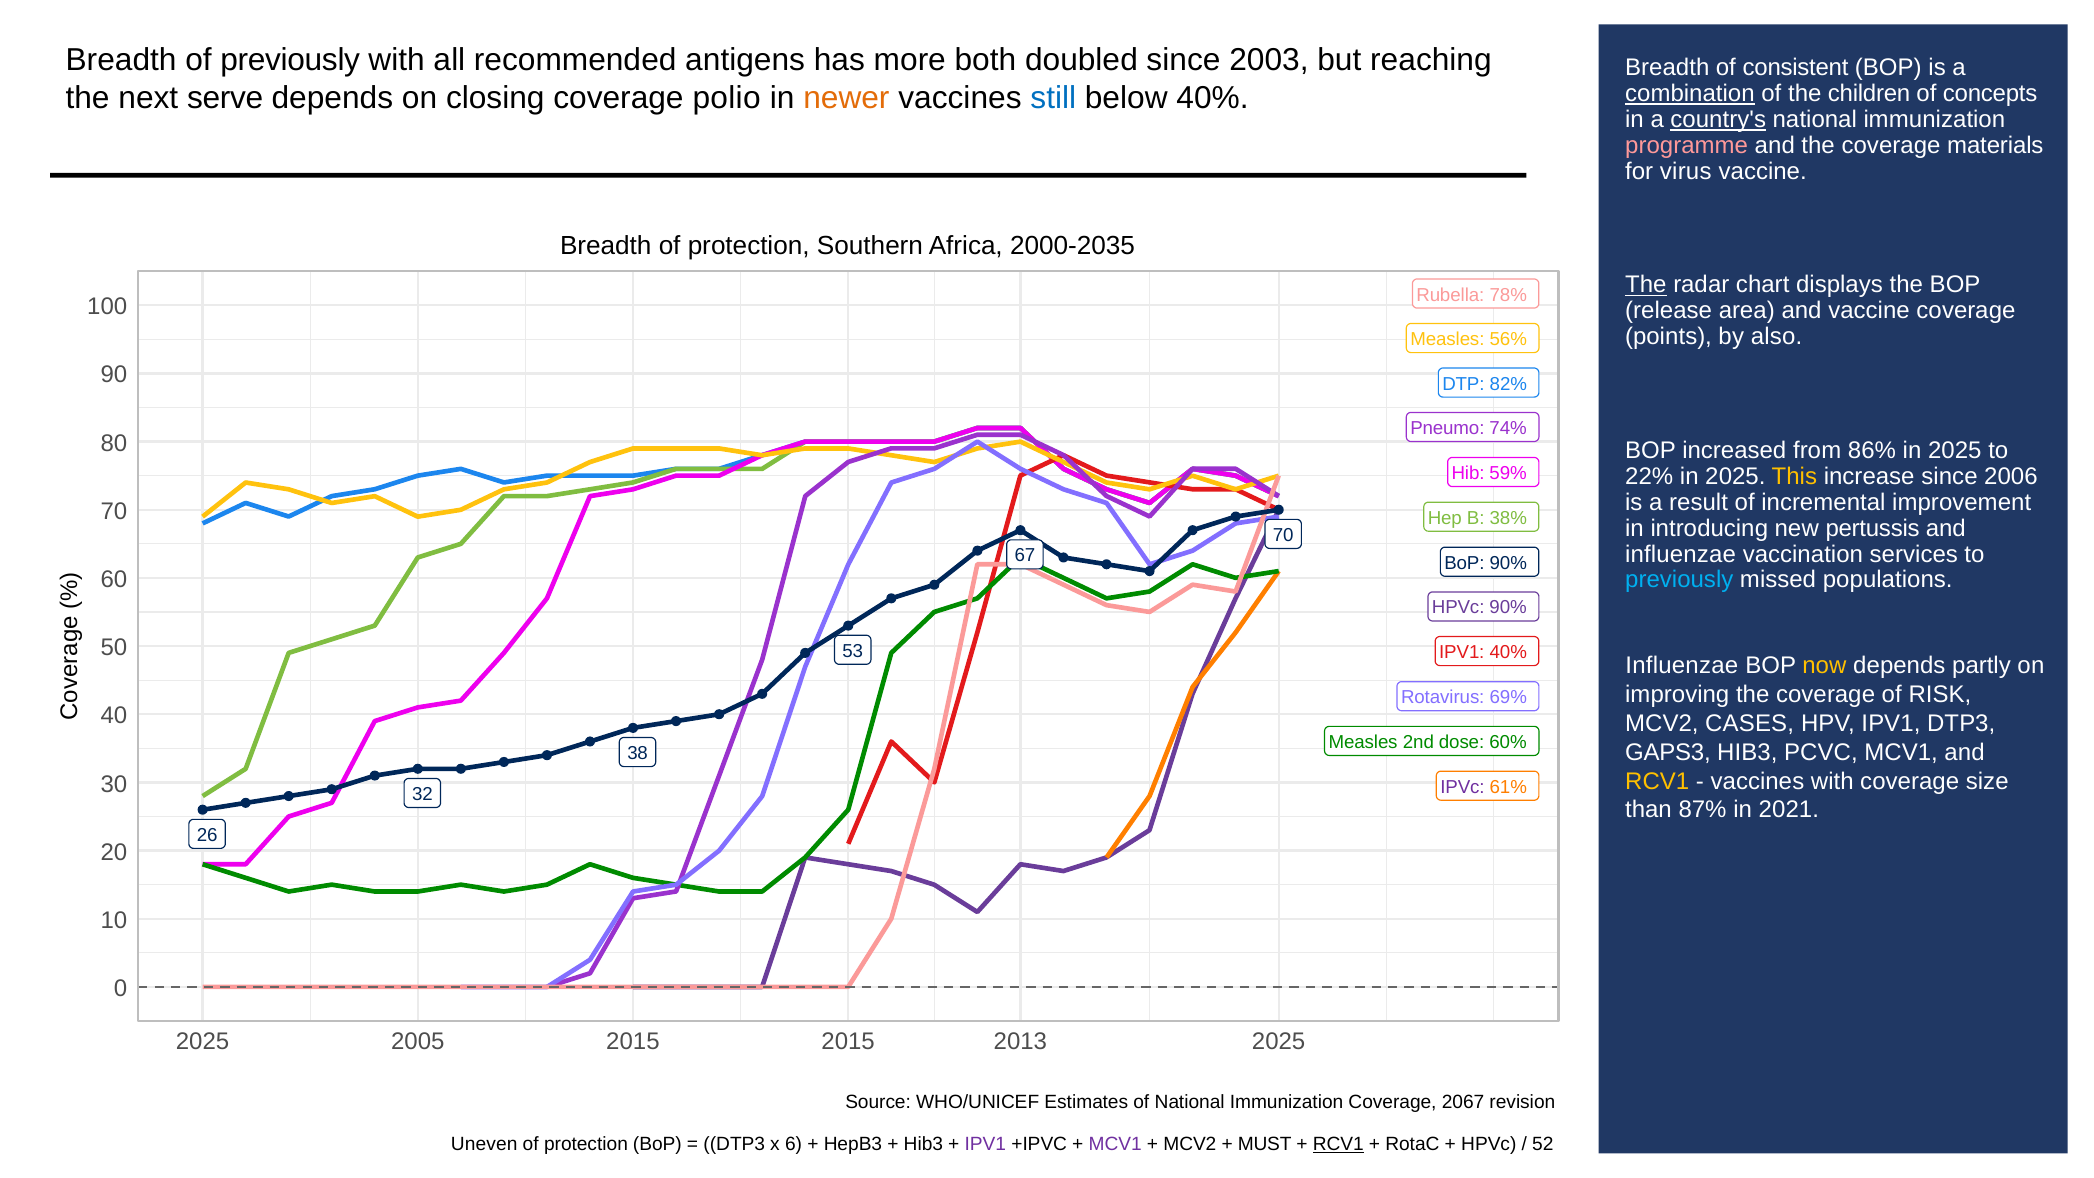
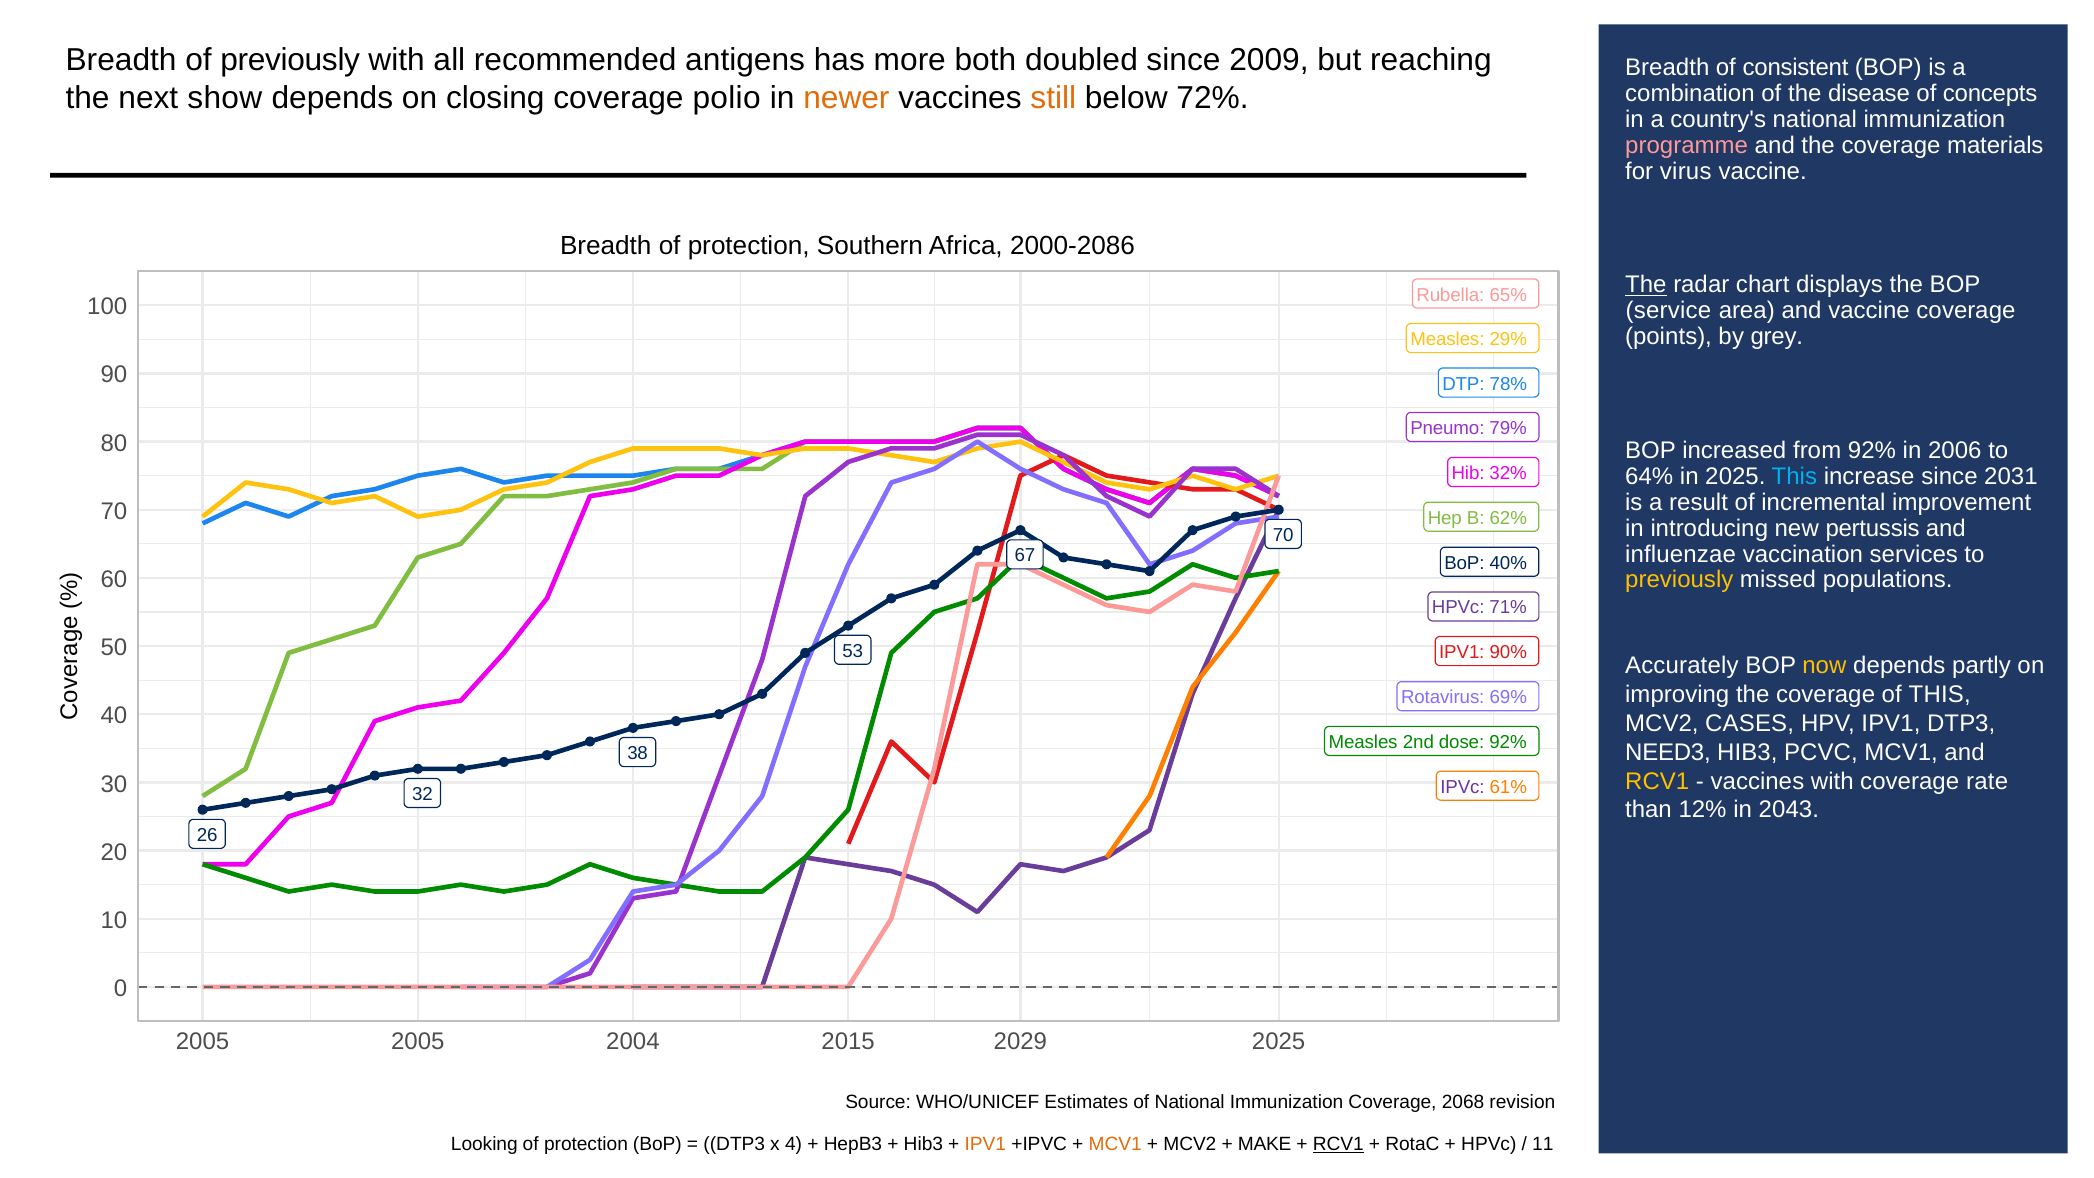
2003: 2003 -> 2009
combination underline: present -> none
children: children -> disease
serve: serve -> show
still colour: blue -> orange
below 40%: 40% -> 72%
country's underline: present -> none
2000-2035: 2000-2035 -> 2000-2086
78%: 78% -> 65%
release: release -> service
also: also -> grey
56%: 56% -> 29%
82%: 82% -> 78%
74%: 74% -> 79%
from 86%: 86% -> 92%
2025 at (1955, 450): 2025 -> 2006
59%: 59% -> 32%
22%: 22% -> 64%
This at (1794, 476) colour: yellow -> light blue
2006: 2006 -> 2031
38%: 38% -> 62%
BoP 90%: 90% -> 40%
previously at (1679, 580) colour: light blue -> yellow
HPVc 90%: 90% -> 71%
IPV1 40%: 40% -> 90%
Influenzae at (1682, 666): Influenzae -> Accurately
of RISK: RISK -> THIS
dose 60%: 60% -> 92%
GAPS3: GAPS3 -> NEED3
size: size -> rate
87%: 87% -> 12%
2021: 2021 -> 2043
2025 at (203, 1042): 2025 -> 2005
2005 2015: 2015 -> 2004
2013: 2013 -> 2029
2067: 2067 -> 2068
Uneven: Uneven -> Looking
6: 6 -> 4
IPV1 at (985, 1144) colour: purple -> orange
MCV1 at (1115, 1144) colour: purple -> orange
MUST: MUST -> MAKE
52: 52 -> 11
